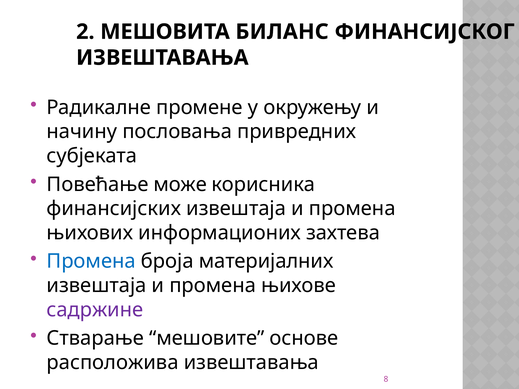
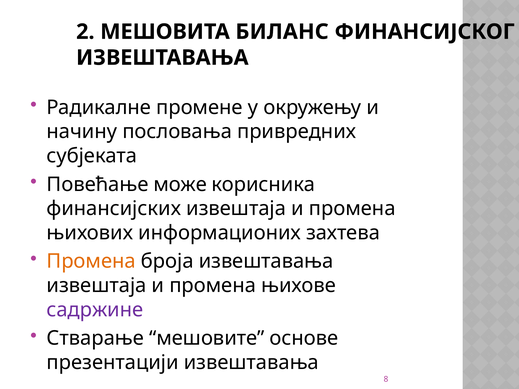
Промена at (91, 262) colour: blue -> orange
броја материјалних: материјалних -> извештавања
расположива: расположива -> презентацији
